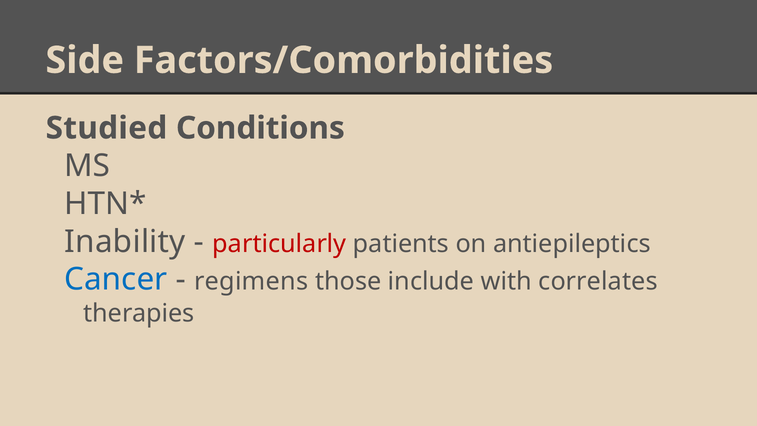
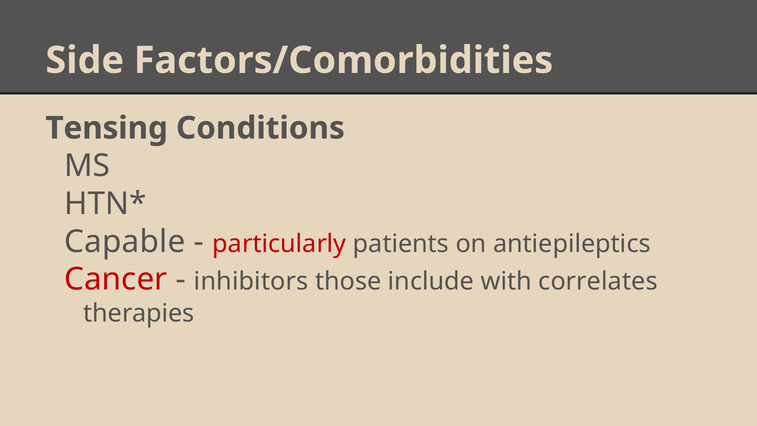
Studied: Studied -> Tensing
Inability: Inability -> Capable
Cancer colour: blue -> red
regimens: regimens -> inhibitors
